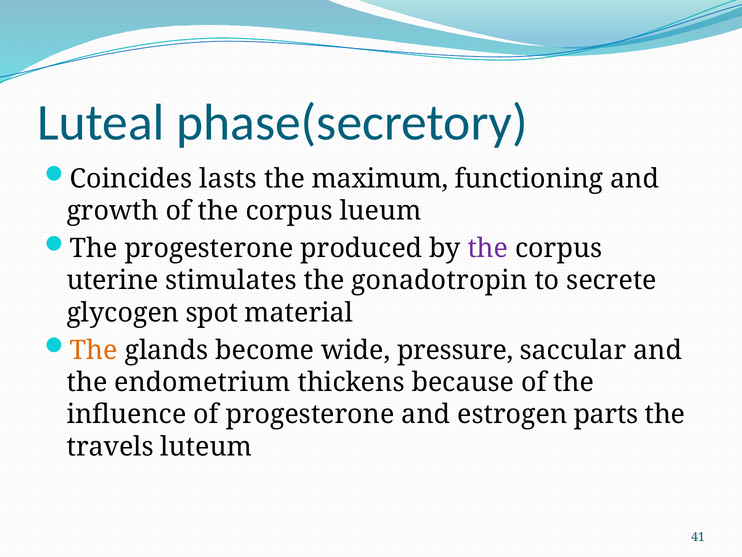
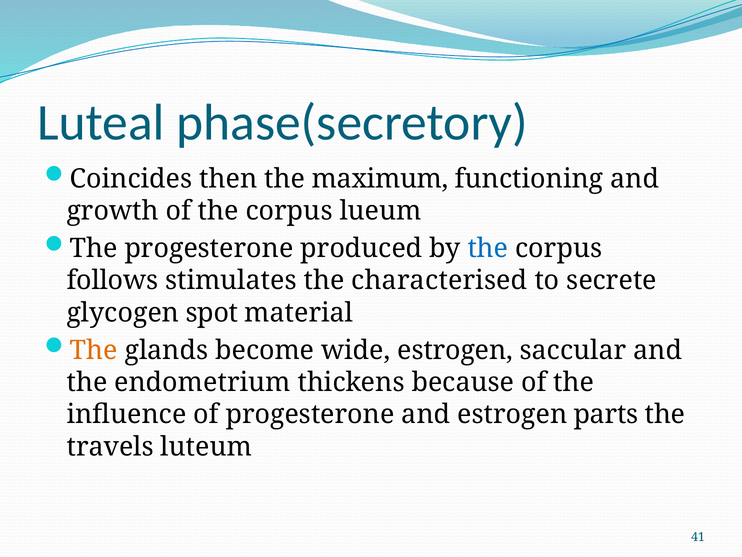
lasts: lasts -> then
the at (488, 248) colour: purple -> blue
uterine: uterine -> follows
gonadotropin: gonadotropin -> characterised
wide pressure: pressure -> estrogen
